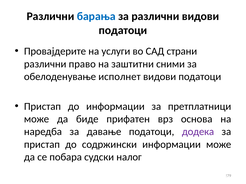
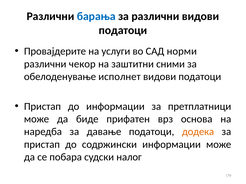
страни: страни -> норми
право: право -> чекор
додека colour: purple -> orange
